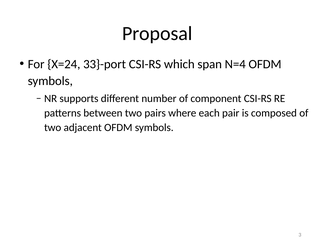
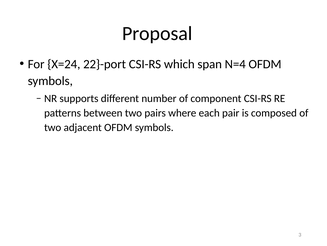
33}-port: 33}-port -> 22}-port
